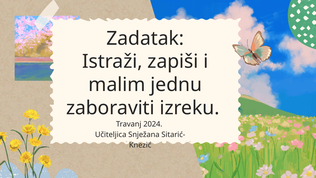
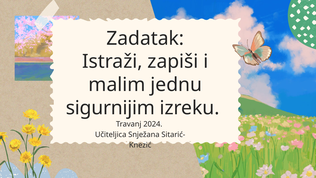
zaboraviti: zaboraviti -> sigurnijim
